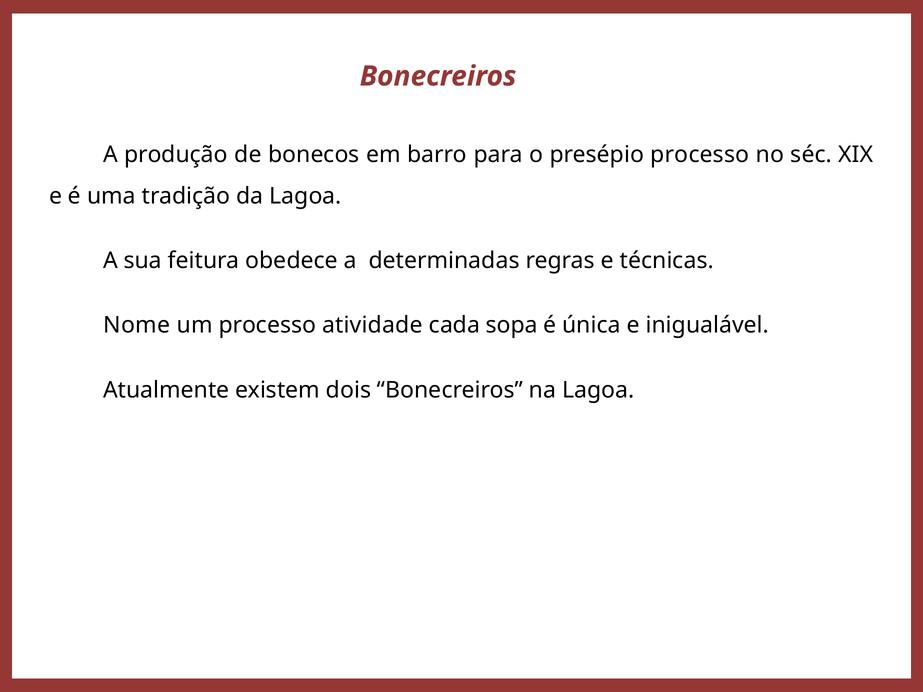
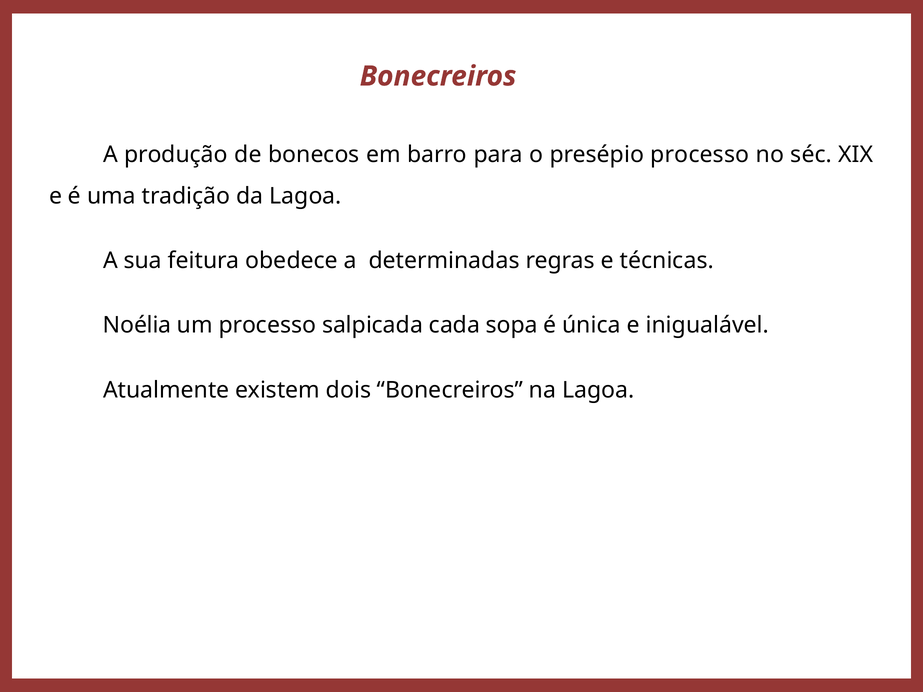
Nome: Nome -> Noélia
atividade: atividade -> salpicada
